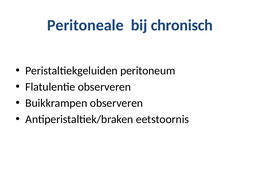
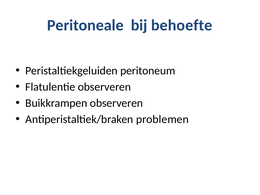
chronisch: chronisch -> behoefte
eetstoornis: eetstoornis -> problemen
